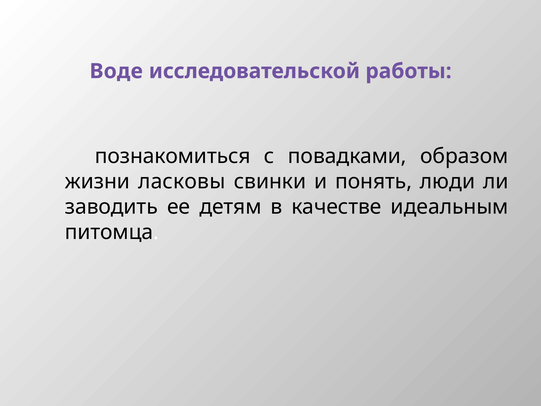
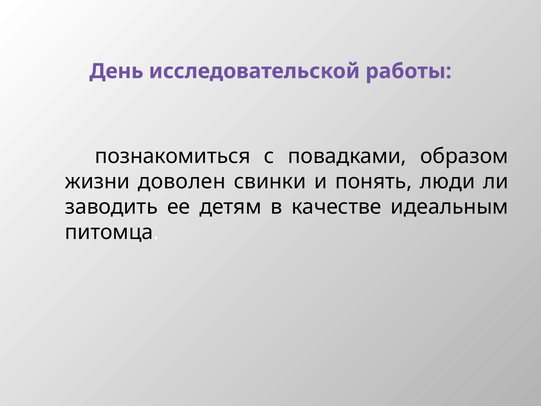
Воде: Воде -> День
ласковы: ласковы -> доволен
